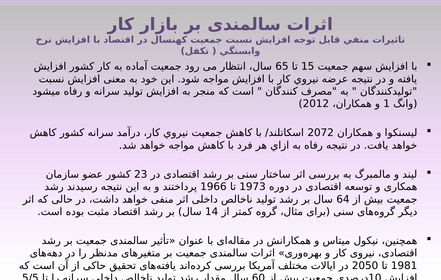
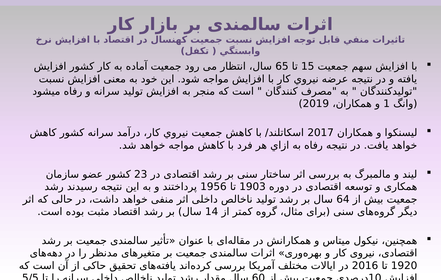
2012: 2012 -> 2019
2072: 2072 -> 2017
1966: 1966 -> 1956
1973: 1973 -> 1903
2050: 2050 -> 2016
1981: 1981 -> 1920
